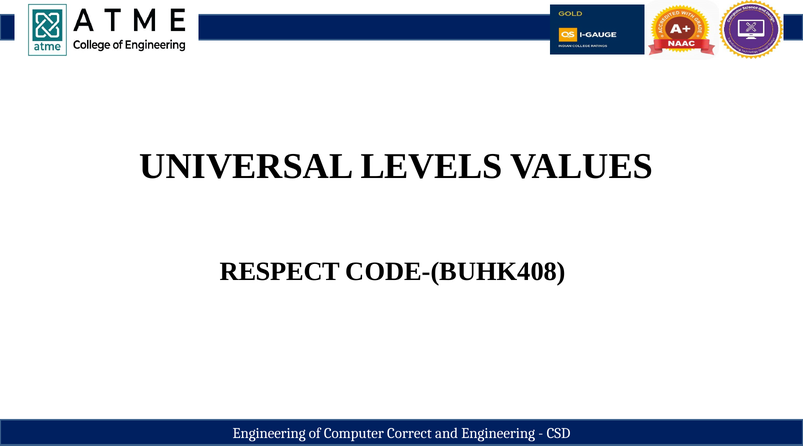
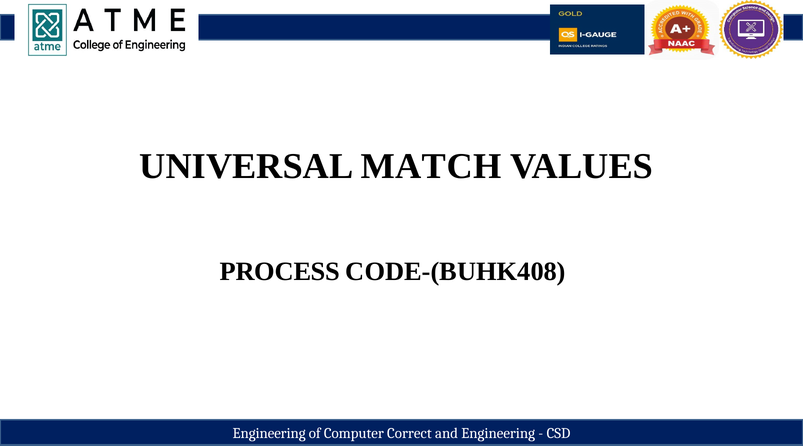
LEVELS: LEVELS -> MATCH
RESPECT: RESPECT -> PROCESS
